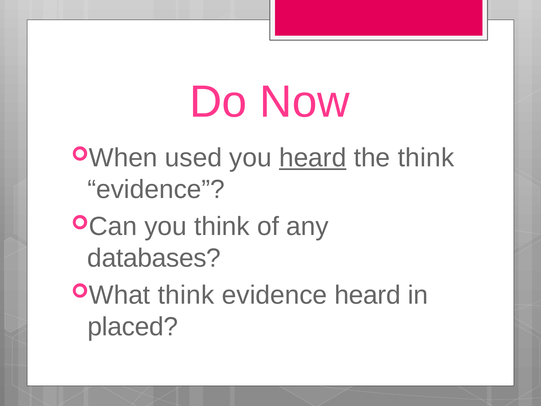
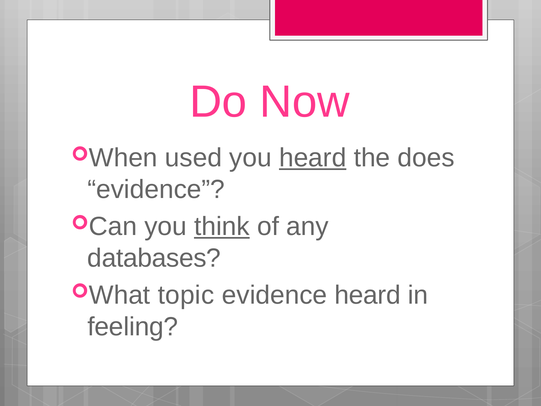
the think: think -> does
think at (222, 226) underline: none -> present
think at (186, 295): think -> topic
placed: placed -> feeling
